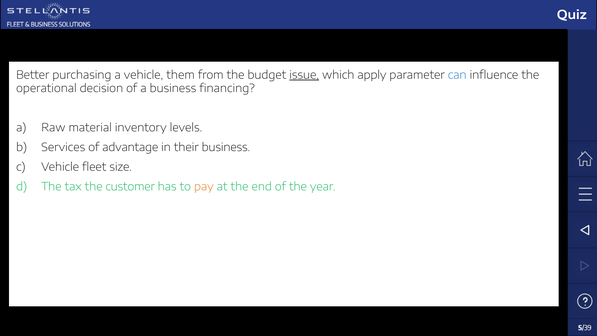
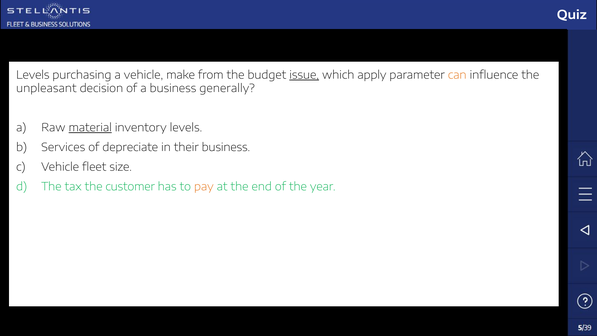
Better at (33, 75): Better -> Levels
them: them -> make
can colour: blue -> orange
operational: operational -> unpleasant
financing: financing -> generally
material underline: none -> present
advantage: advantage -> depreciate
